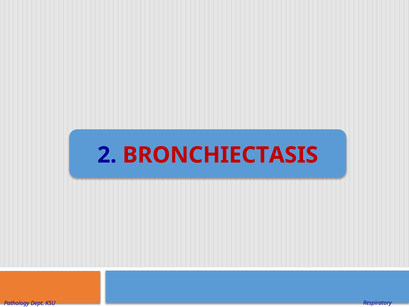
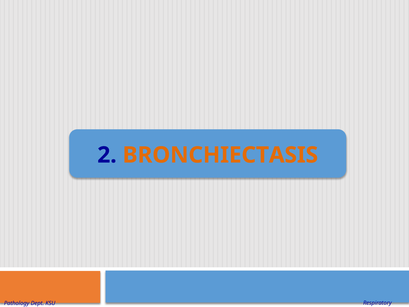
BRONCHIECTASIS colour: red -> orange
